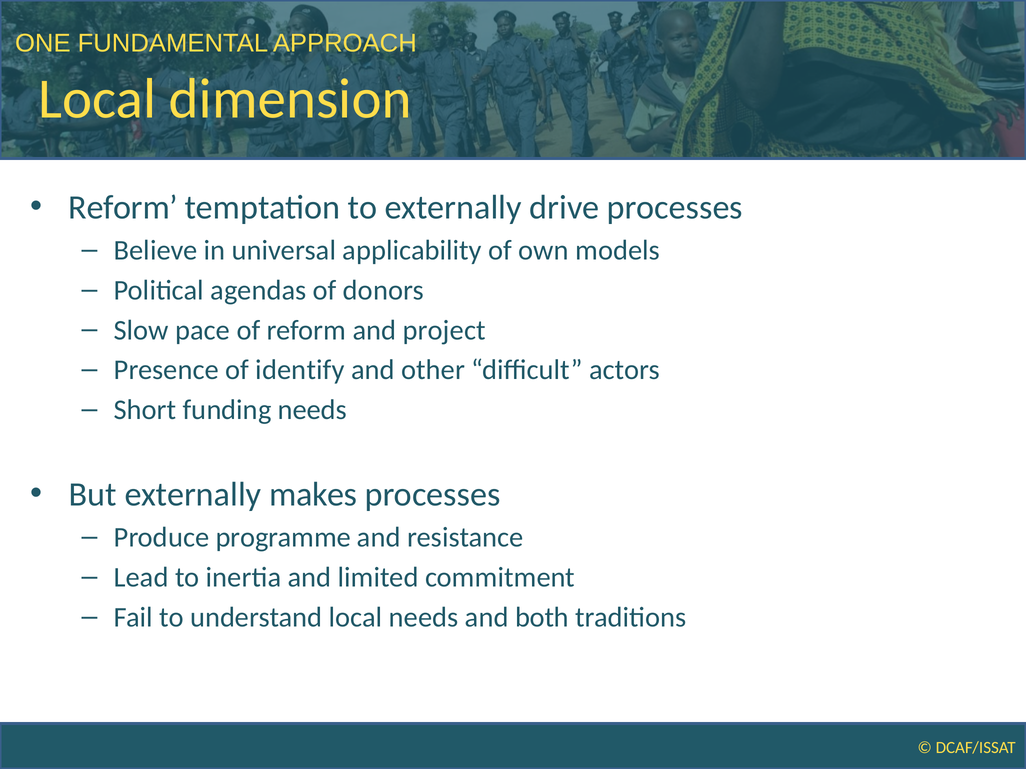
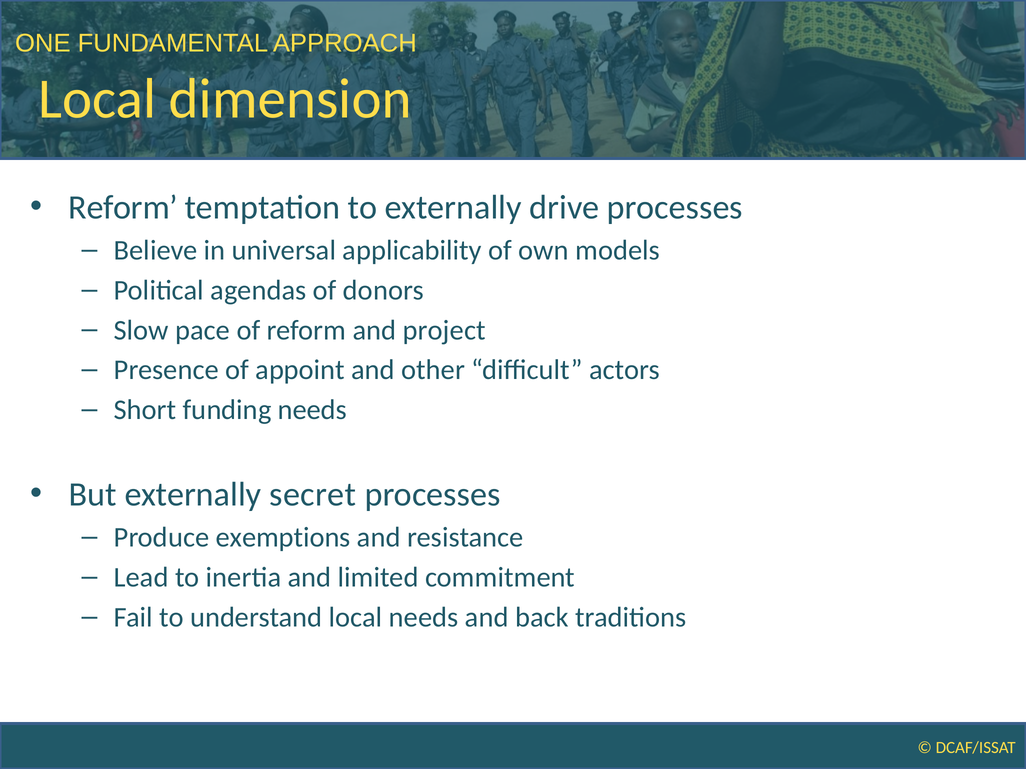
identify: identify -> appoint
makes: makes -> secret
programme: programme -> exemptions
both: both -> back
